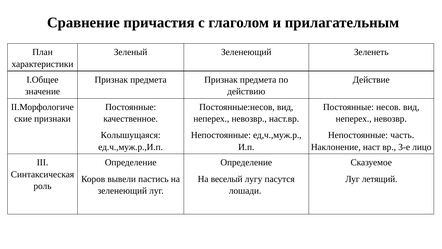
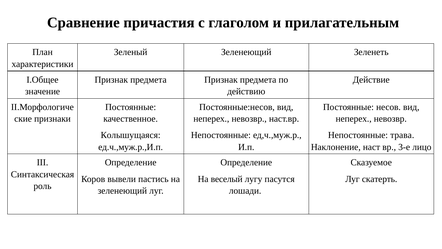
часть: часть -> трава
летящий: летящий -> скатерть
